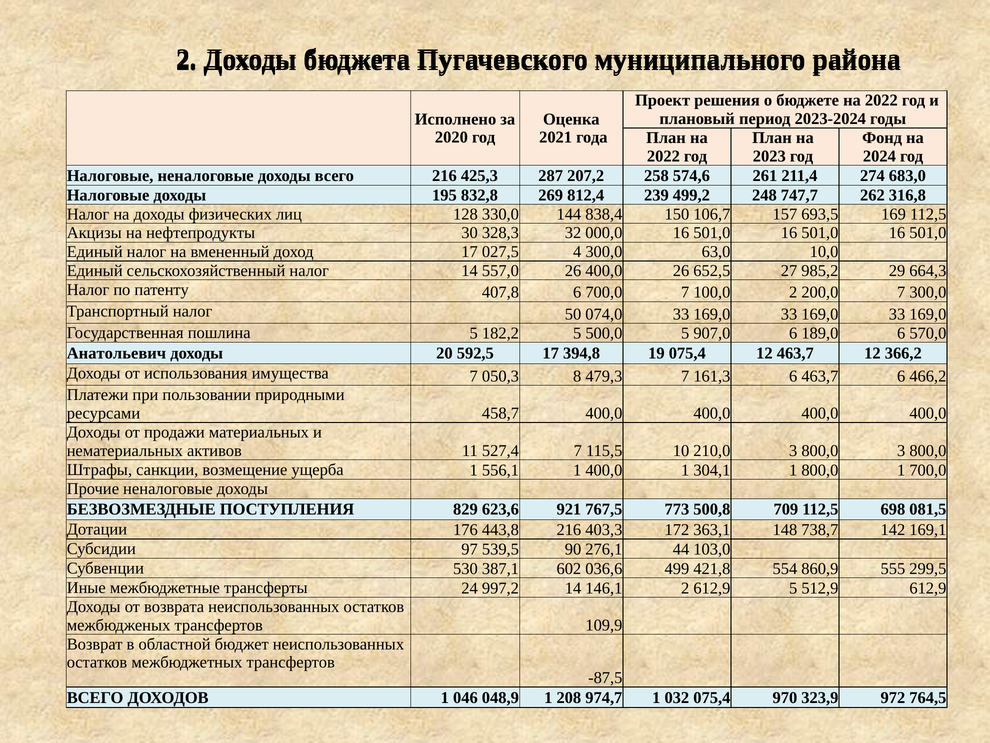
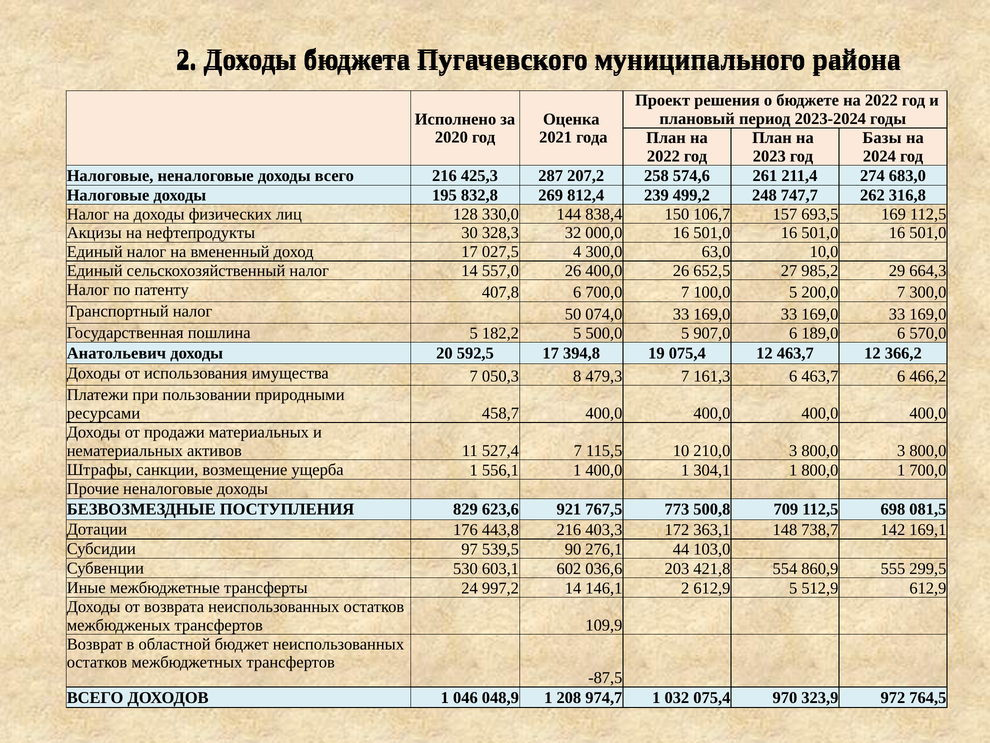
Фонд: Фонд -> Базы
100,0 2: 2 -> 5
387,1: 387,1 -> 603,1
499: 499 -> 203
